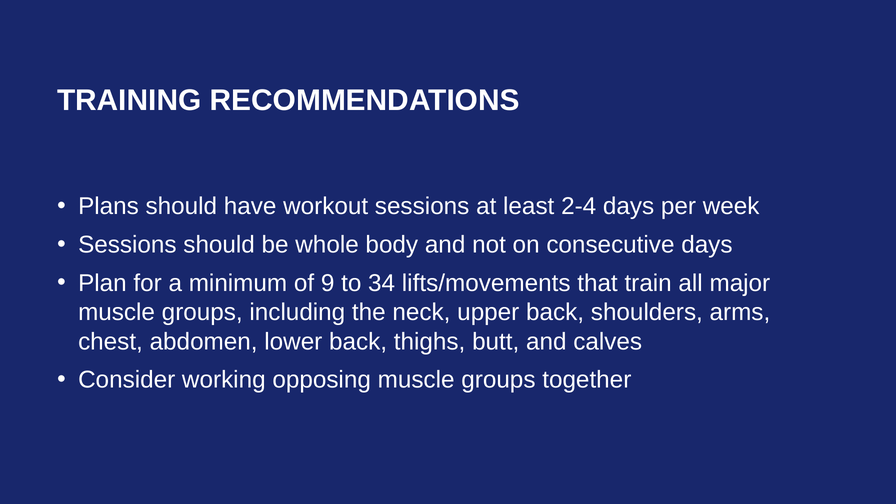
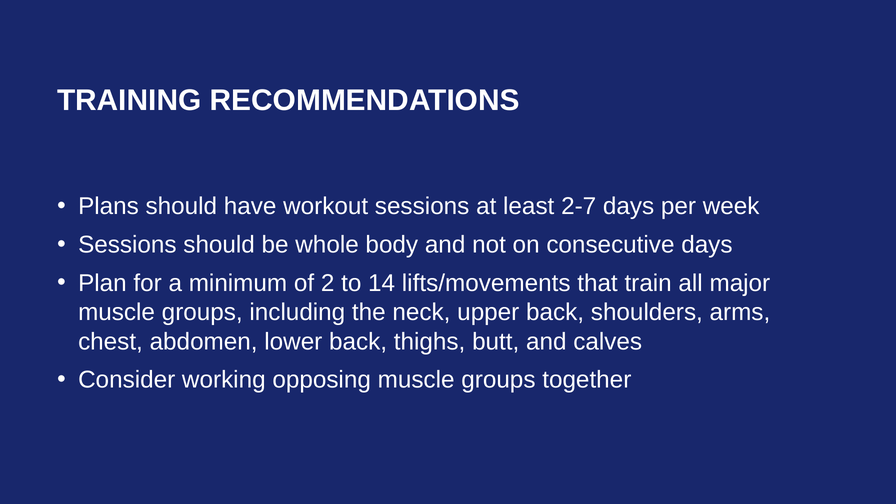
2-4: 2-4 -> 2-7
9: 9 -> 2
34: 34 -> 14
